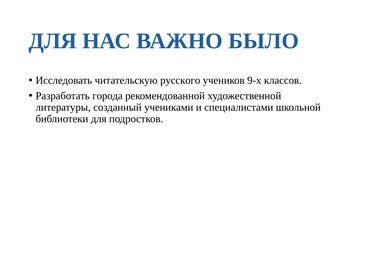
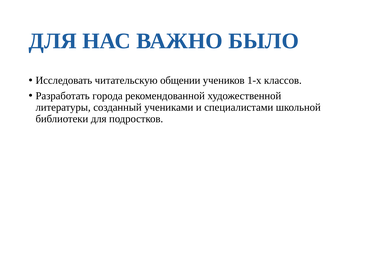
русского: русского -> общении
9-х: 9-х -> 1-х
